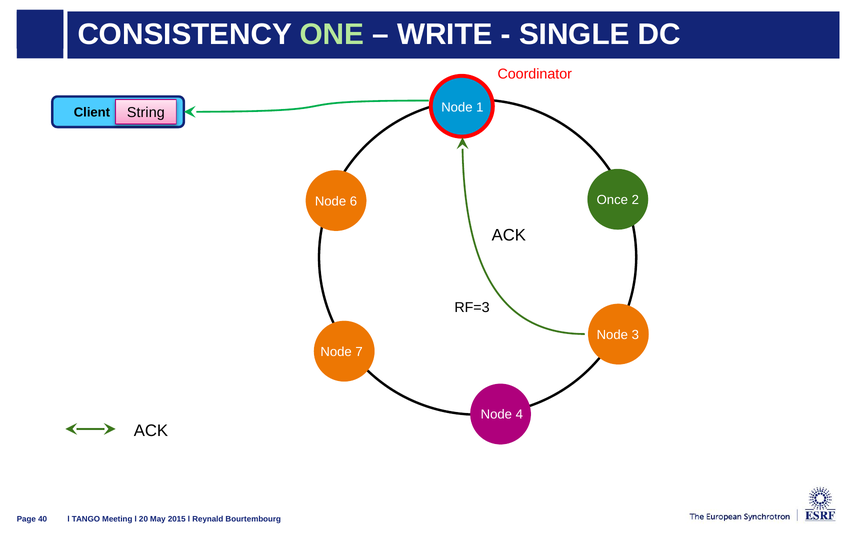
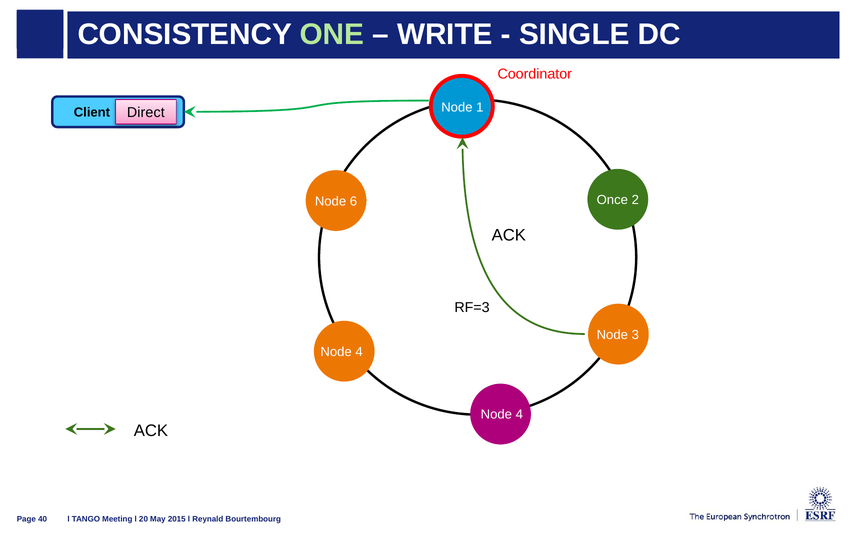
String: String -> Direct
7 at (359, 352): 7 -> 4
